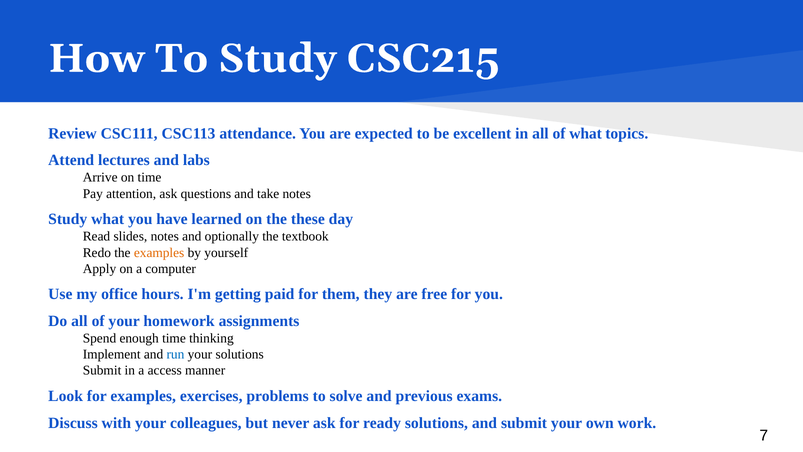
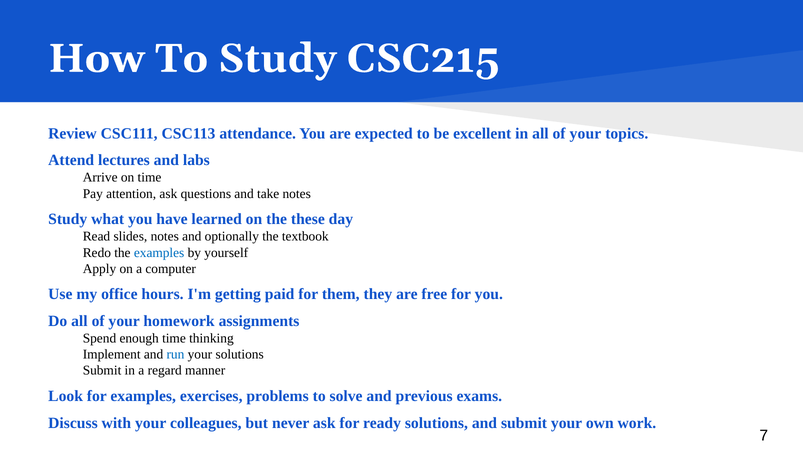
in all of what: what -> your
examples at (159, 252) colour: orange -> blue
access: access -> regard
